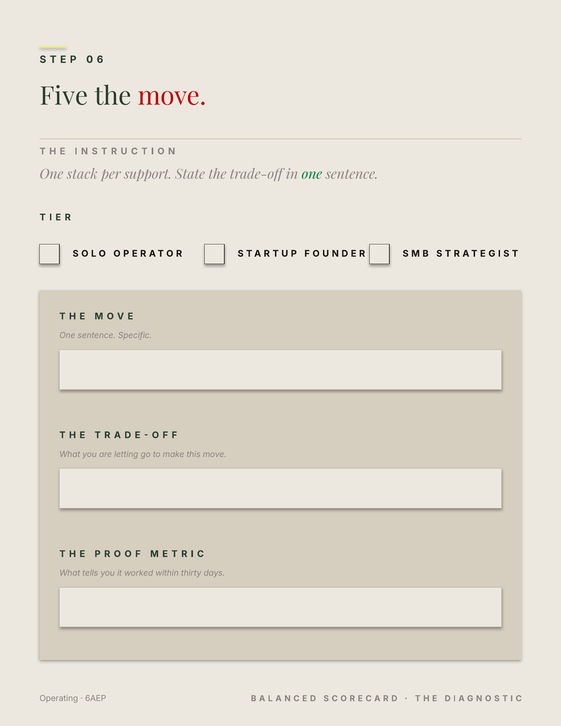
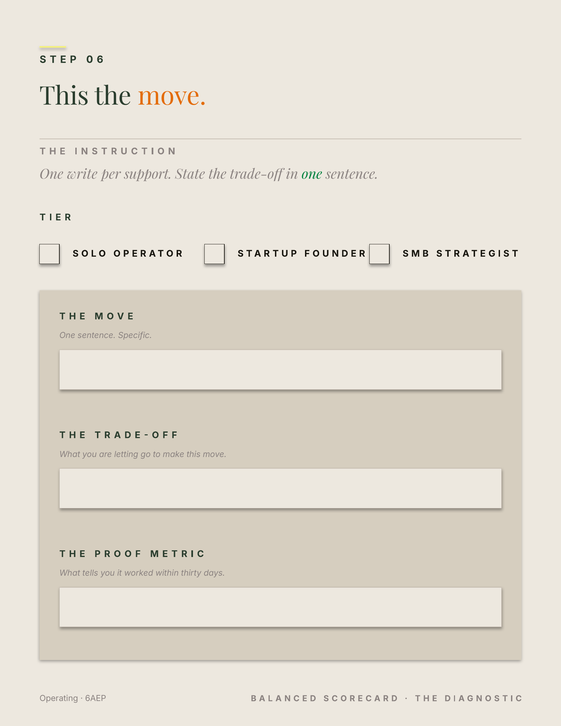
Five at (64, 96): Five -> This
move at (172, 96) colour: red -> orange
stack: stack -> write
